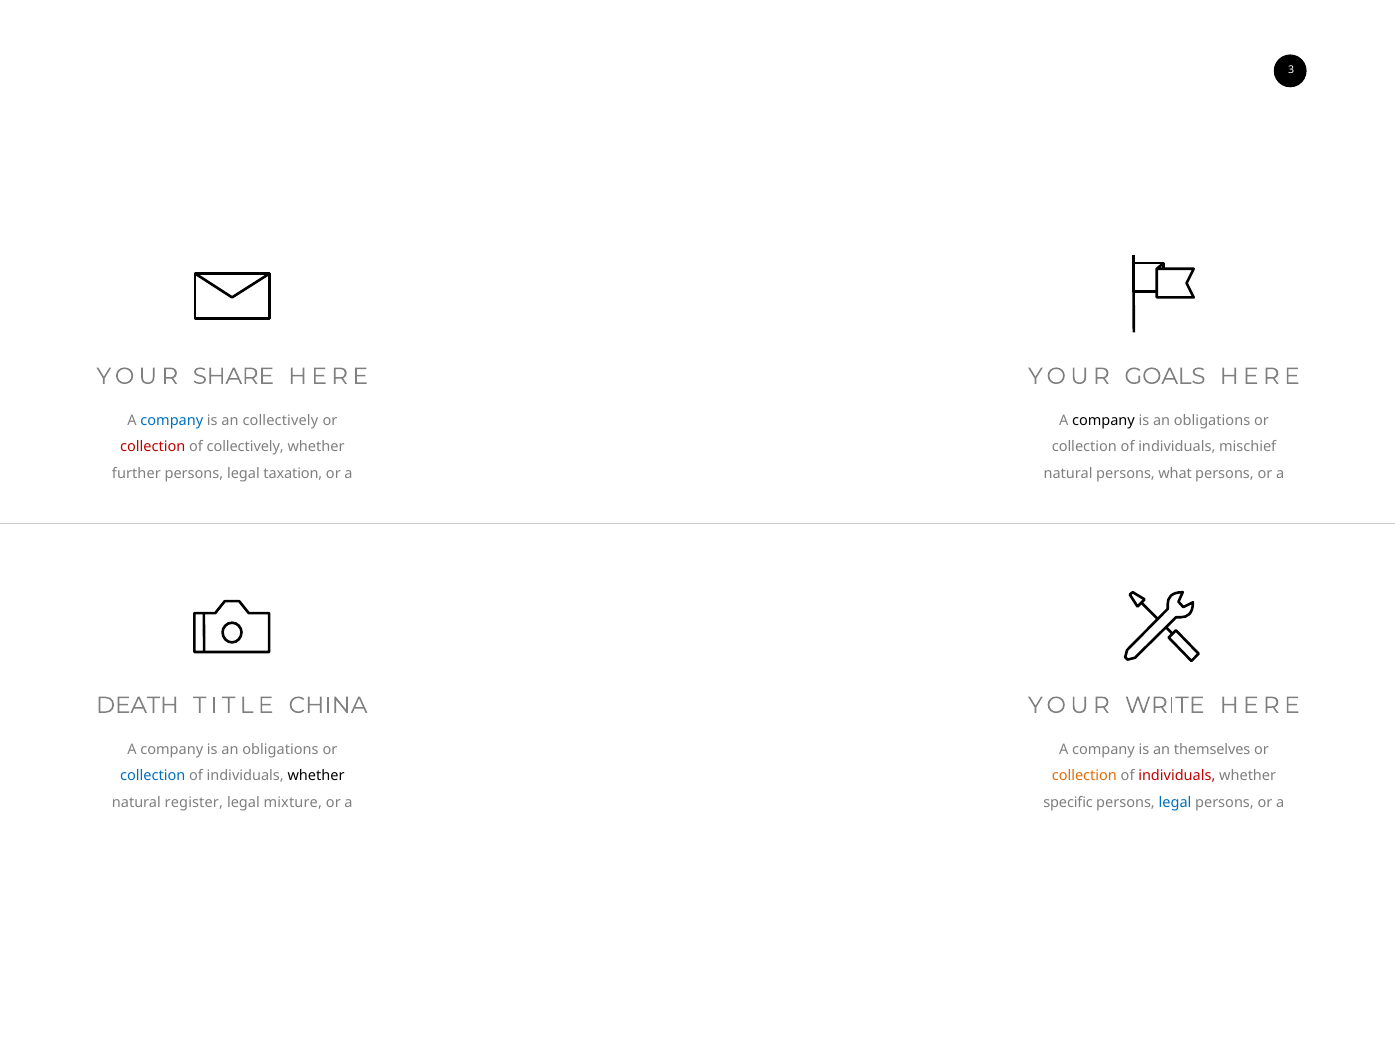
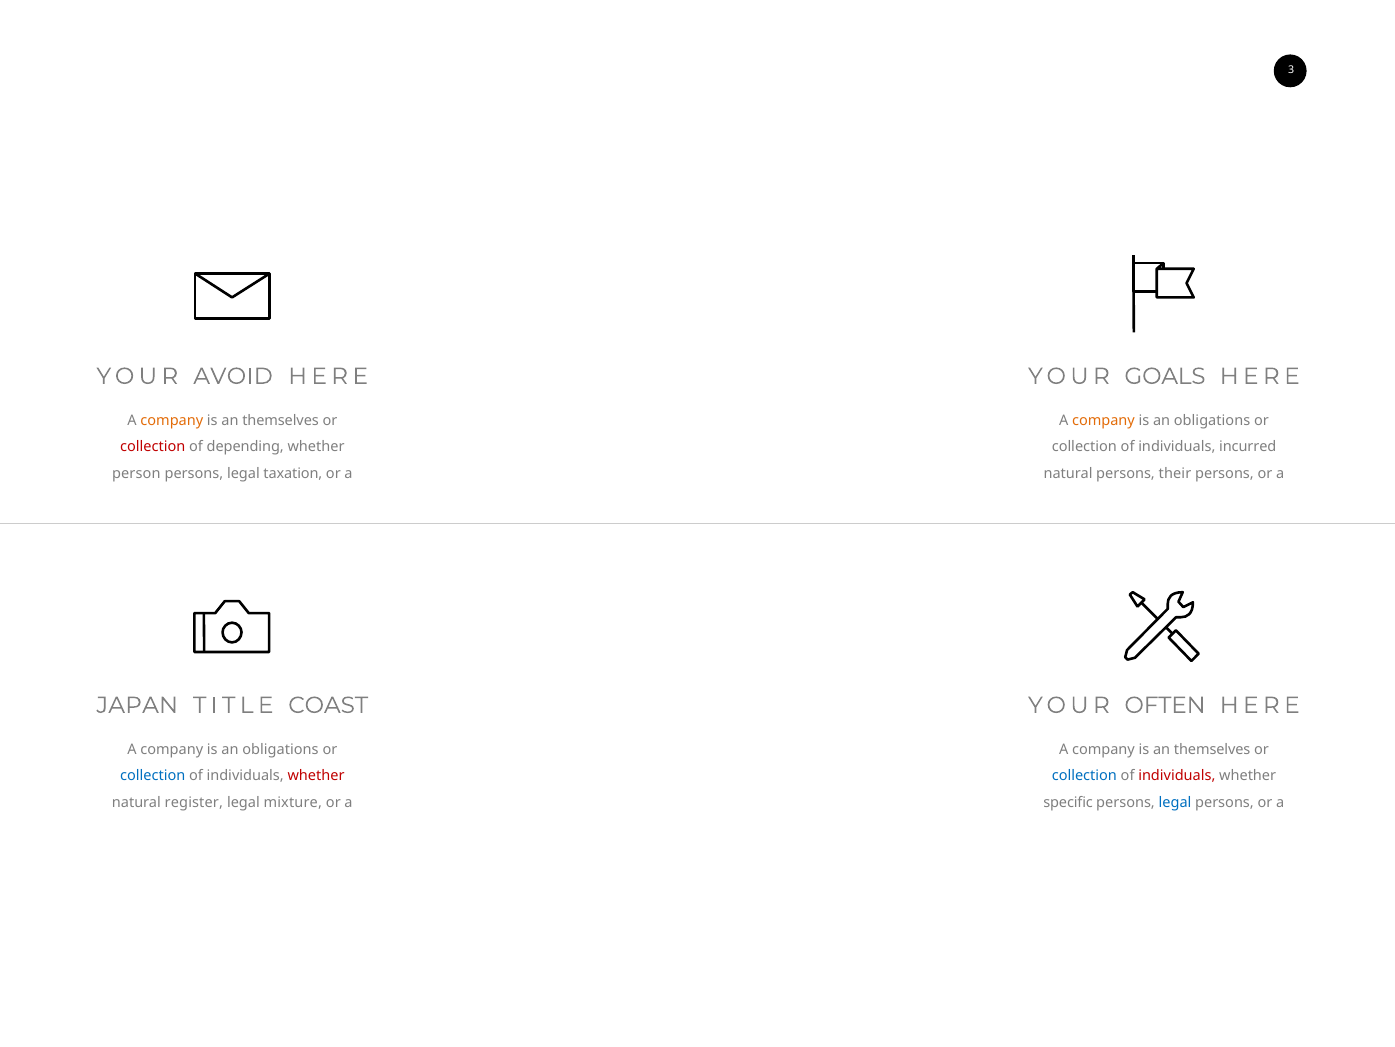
SHARE: SHARE -> AVOID
company at (172, 421) colour: blue -> orange
collectively at (280, 421): collectively -> themselves
company at (1103, 421) colour: black -> orange
of collectively: collectively -> depending
mischief: mischief -> incurred
further: further -> person
what: what -> their
DEATH: DEATH -> JAPAN
CHINA: CHINA -> COAST
WRITE: WRITE -> OFTEN
whether at (316, 776) colour: black -> red
collection at (1084, 776) colour: orange -> blue
